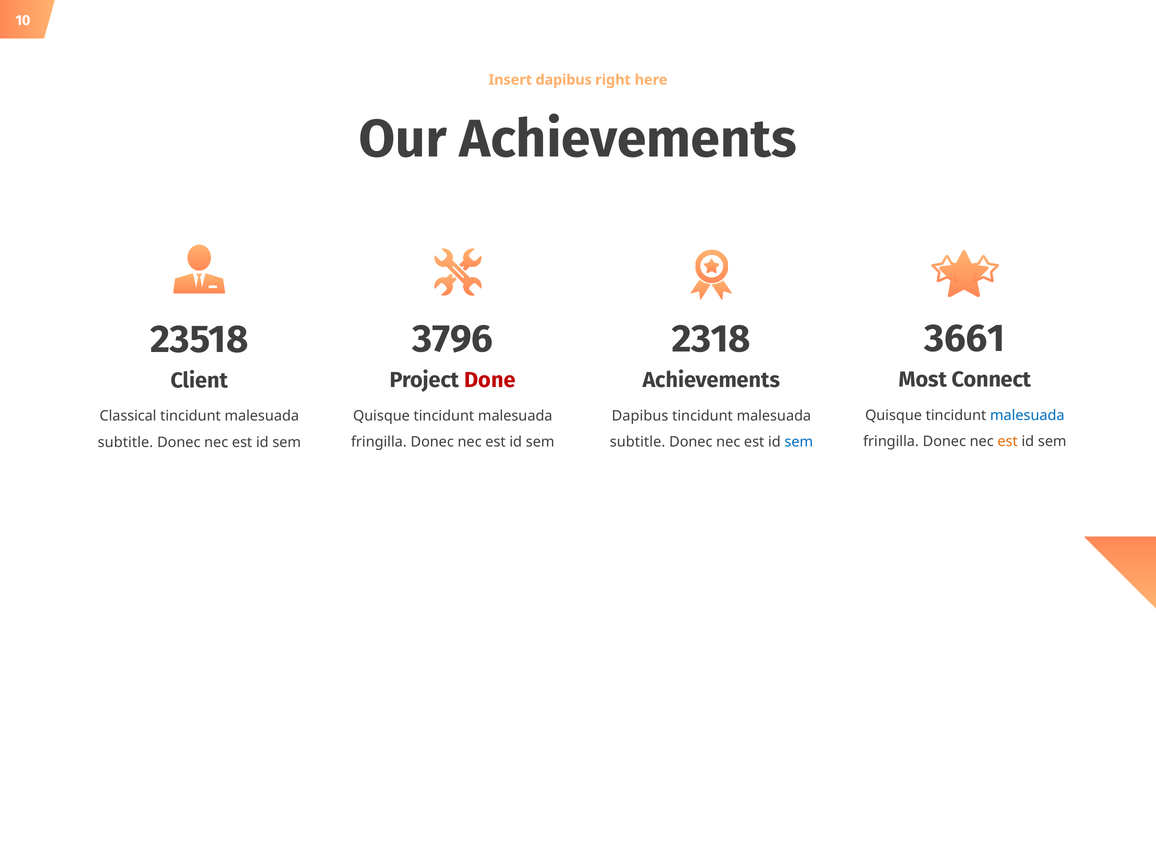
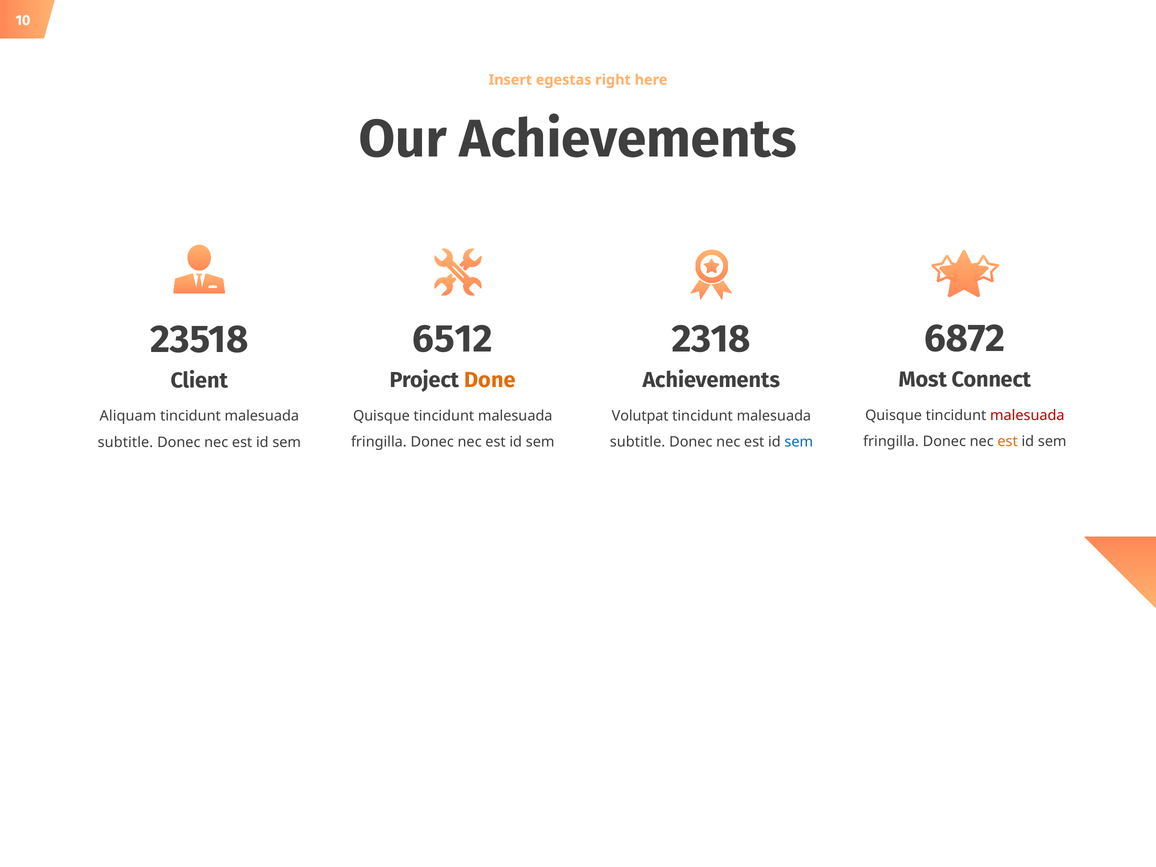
Insert dapibus: dapibus -> egestas
3661: 3661 -> 6872
3796: 3796 -> 6512
Done colour: red -> orange
malesuada at (1027, 415) colour: blue -> red
Dapibus at (640, 416): Dapibus -> Volutpat
Classical: Classical -> Aliquam
